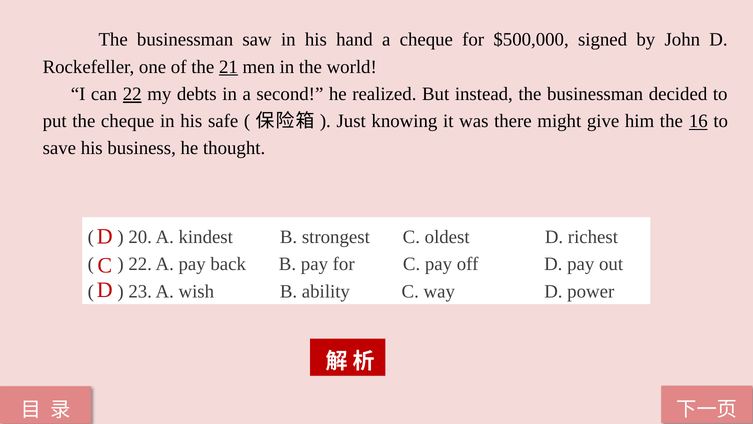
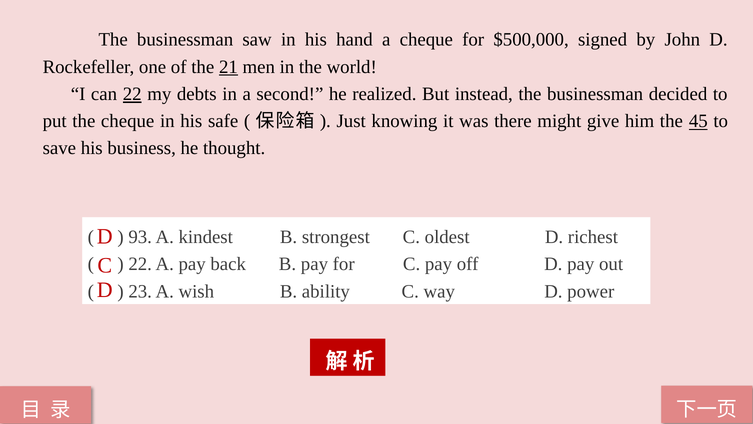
16: 16 -> 45
20: 20 -> 93
